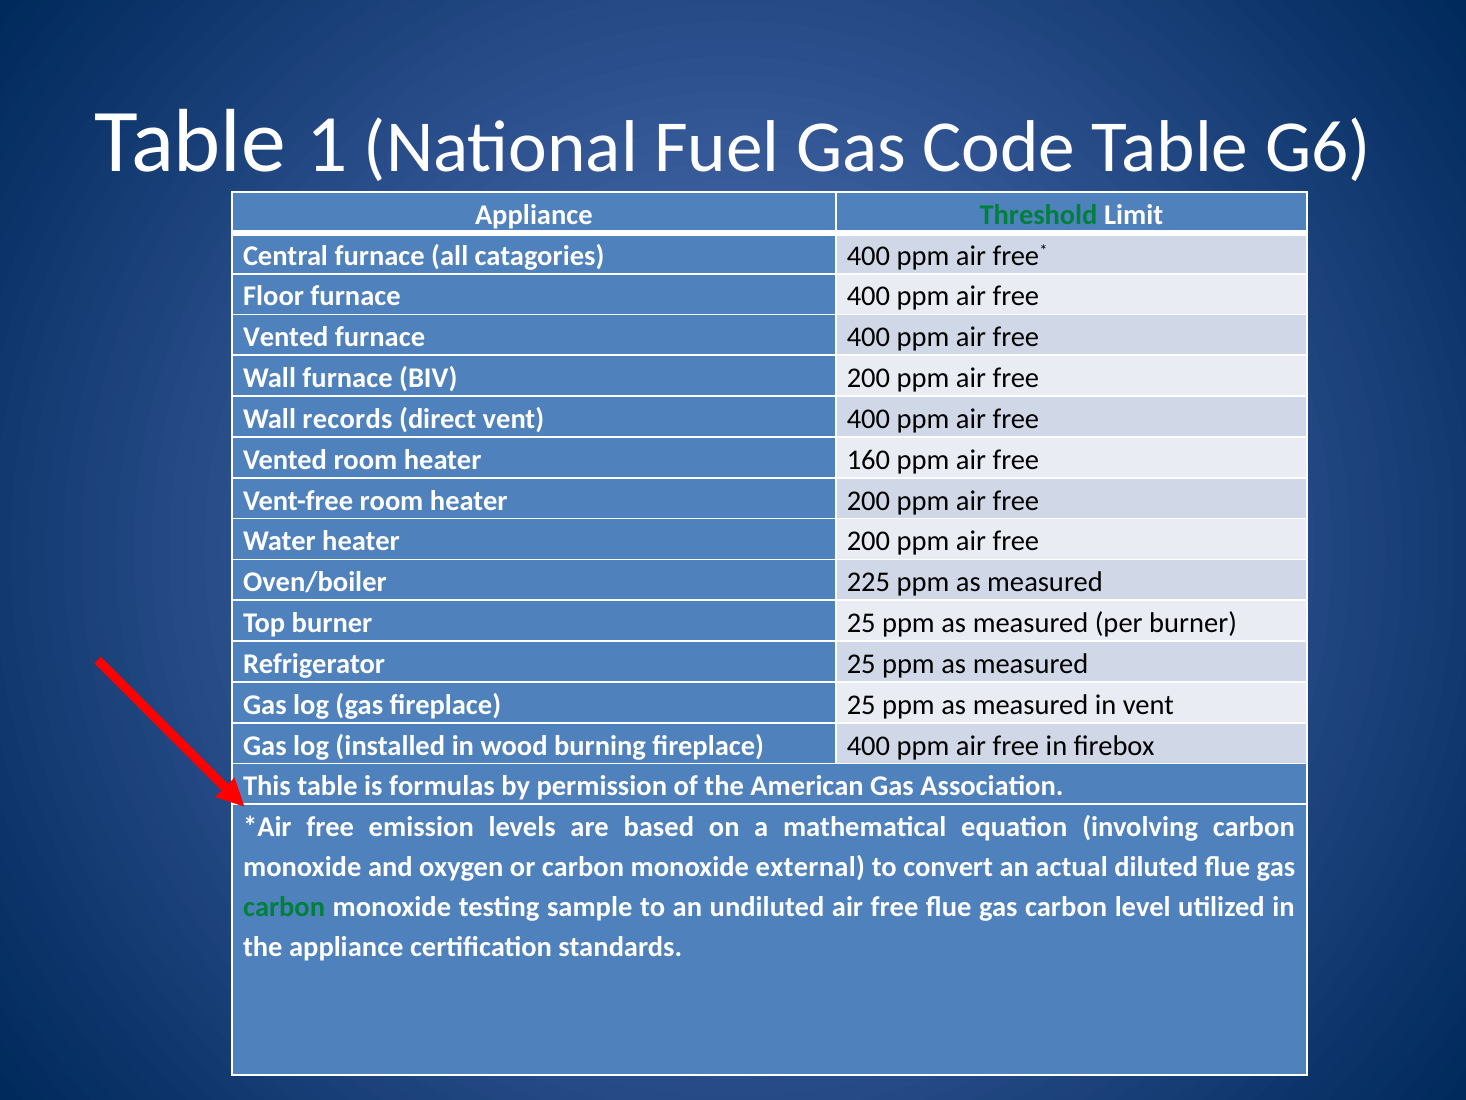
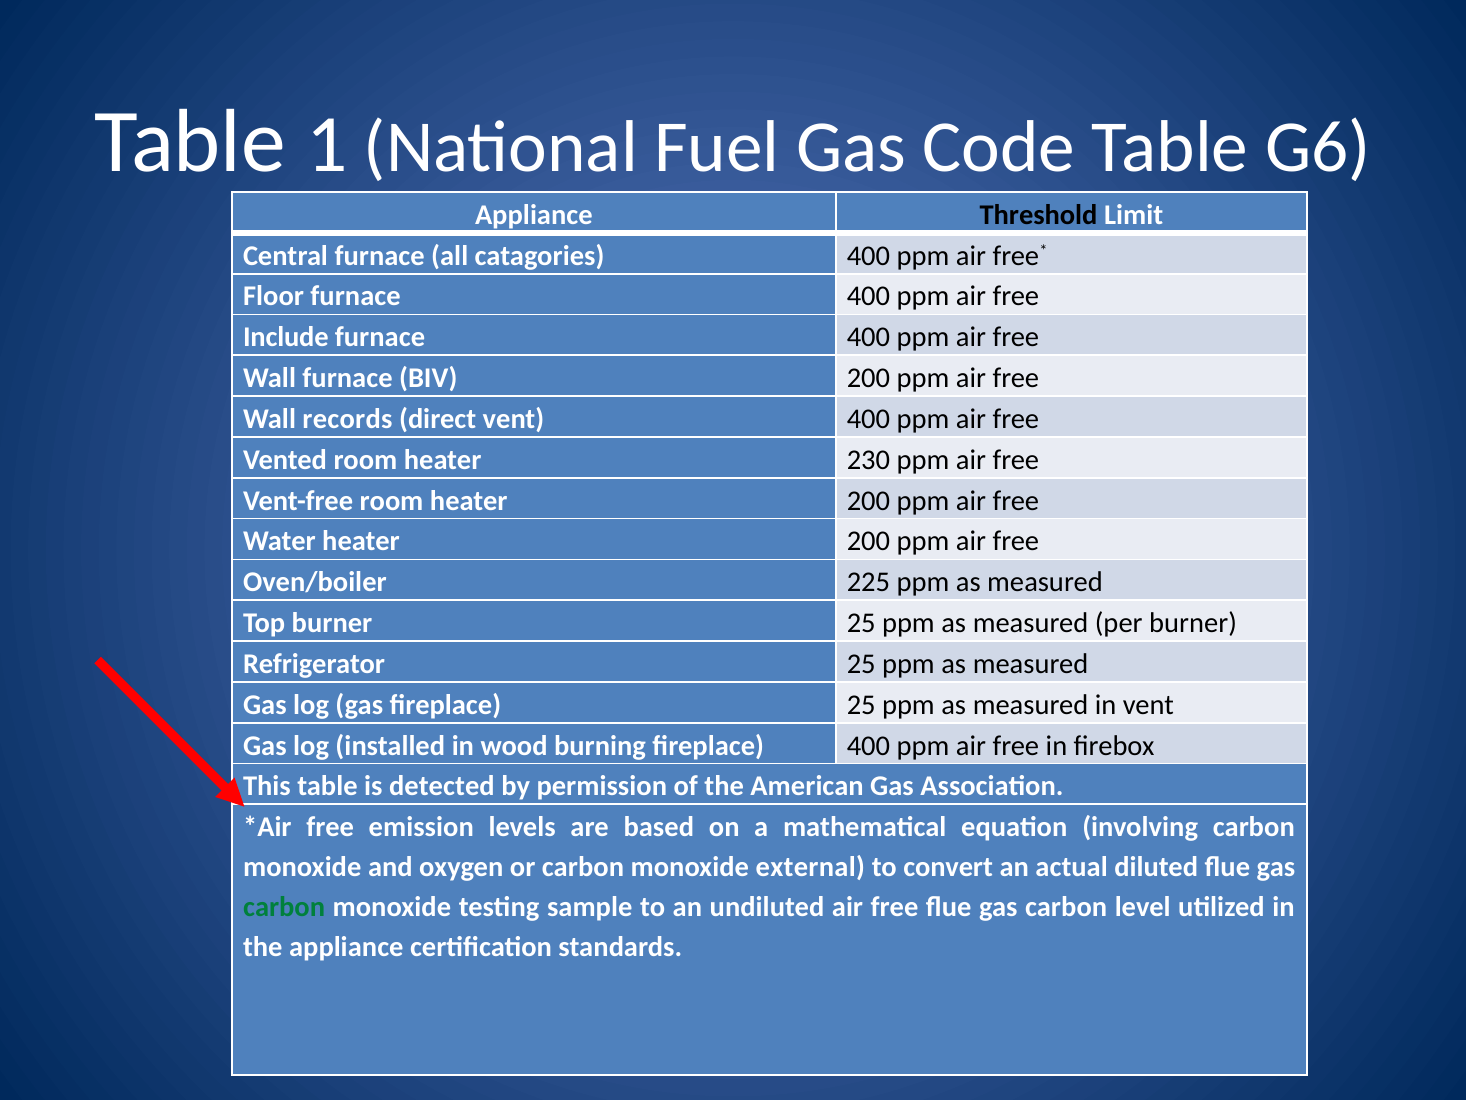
Threshold colour: green -> black
Vented at (286, 337): Vented -> Include
160: 160 -> 230
formulas: formulas -> detected
